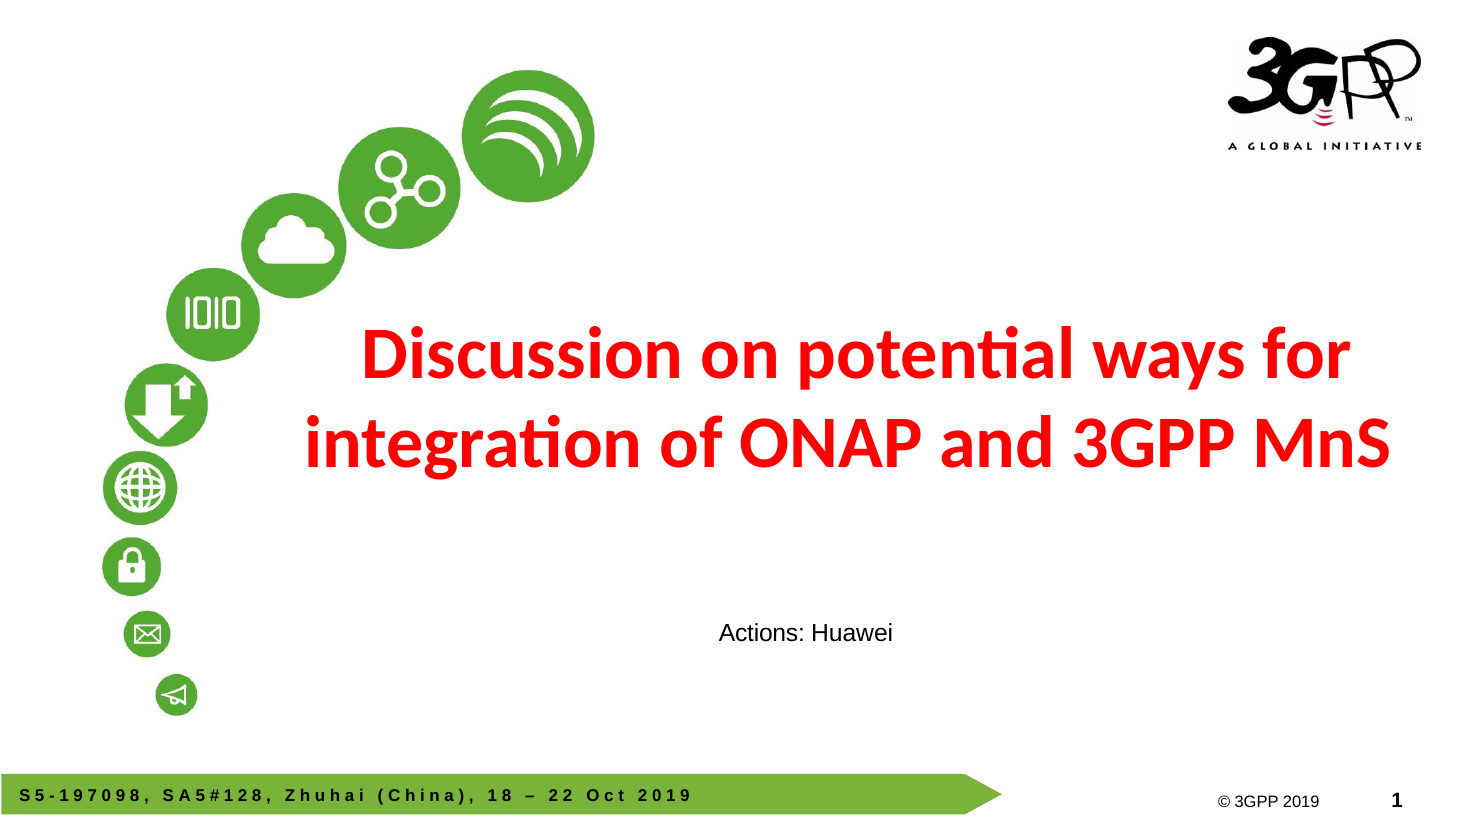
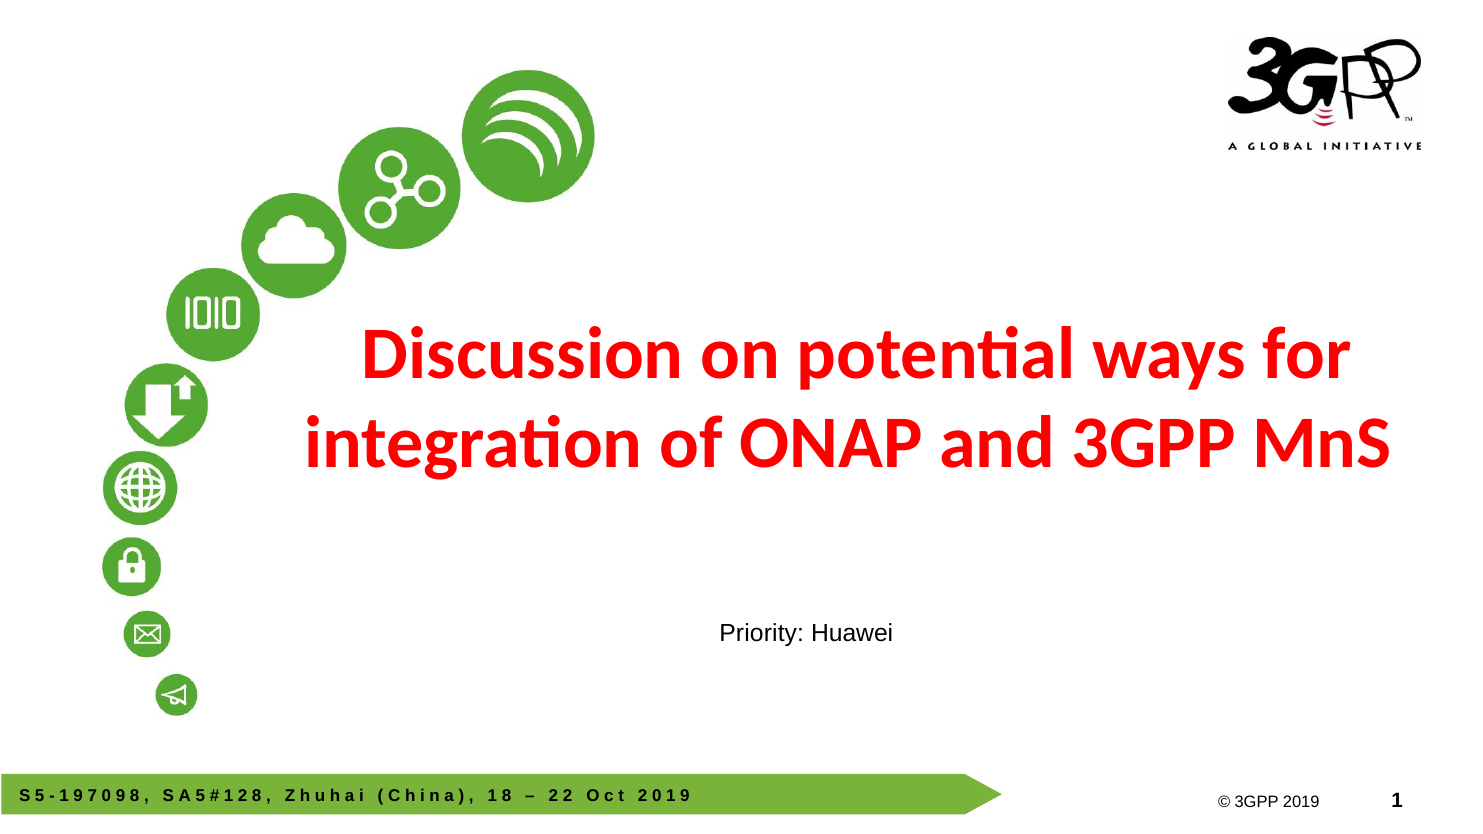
Actions: Actions -> Priority
